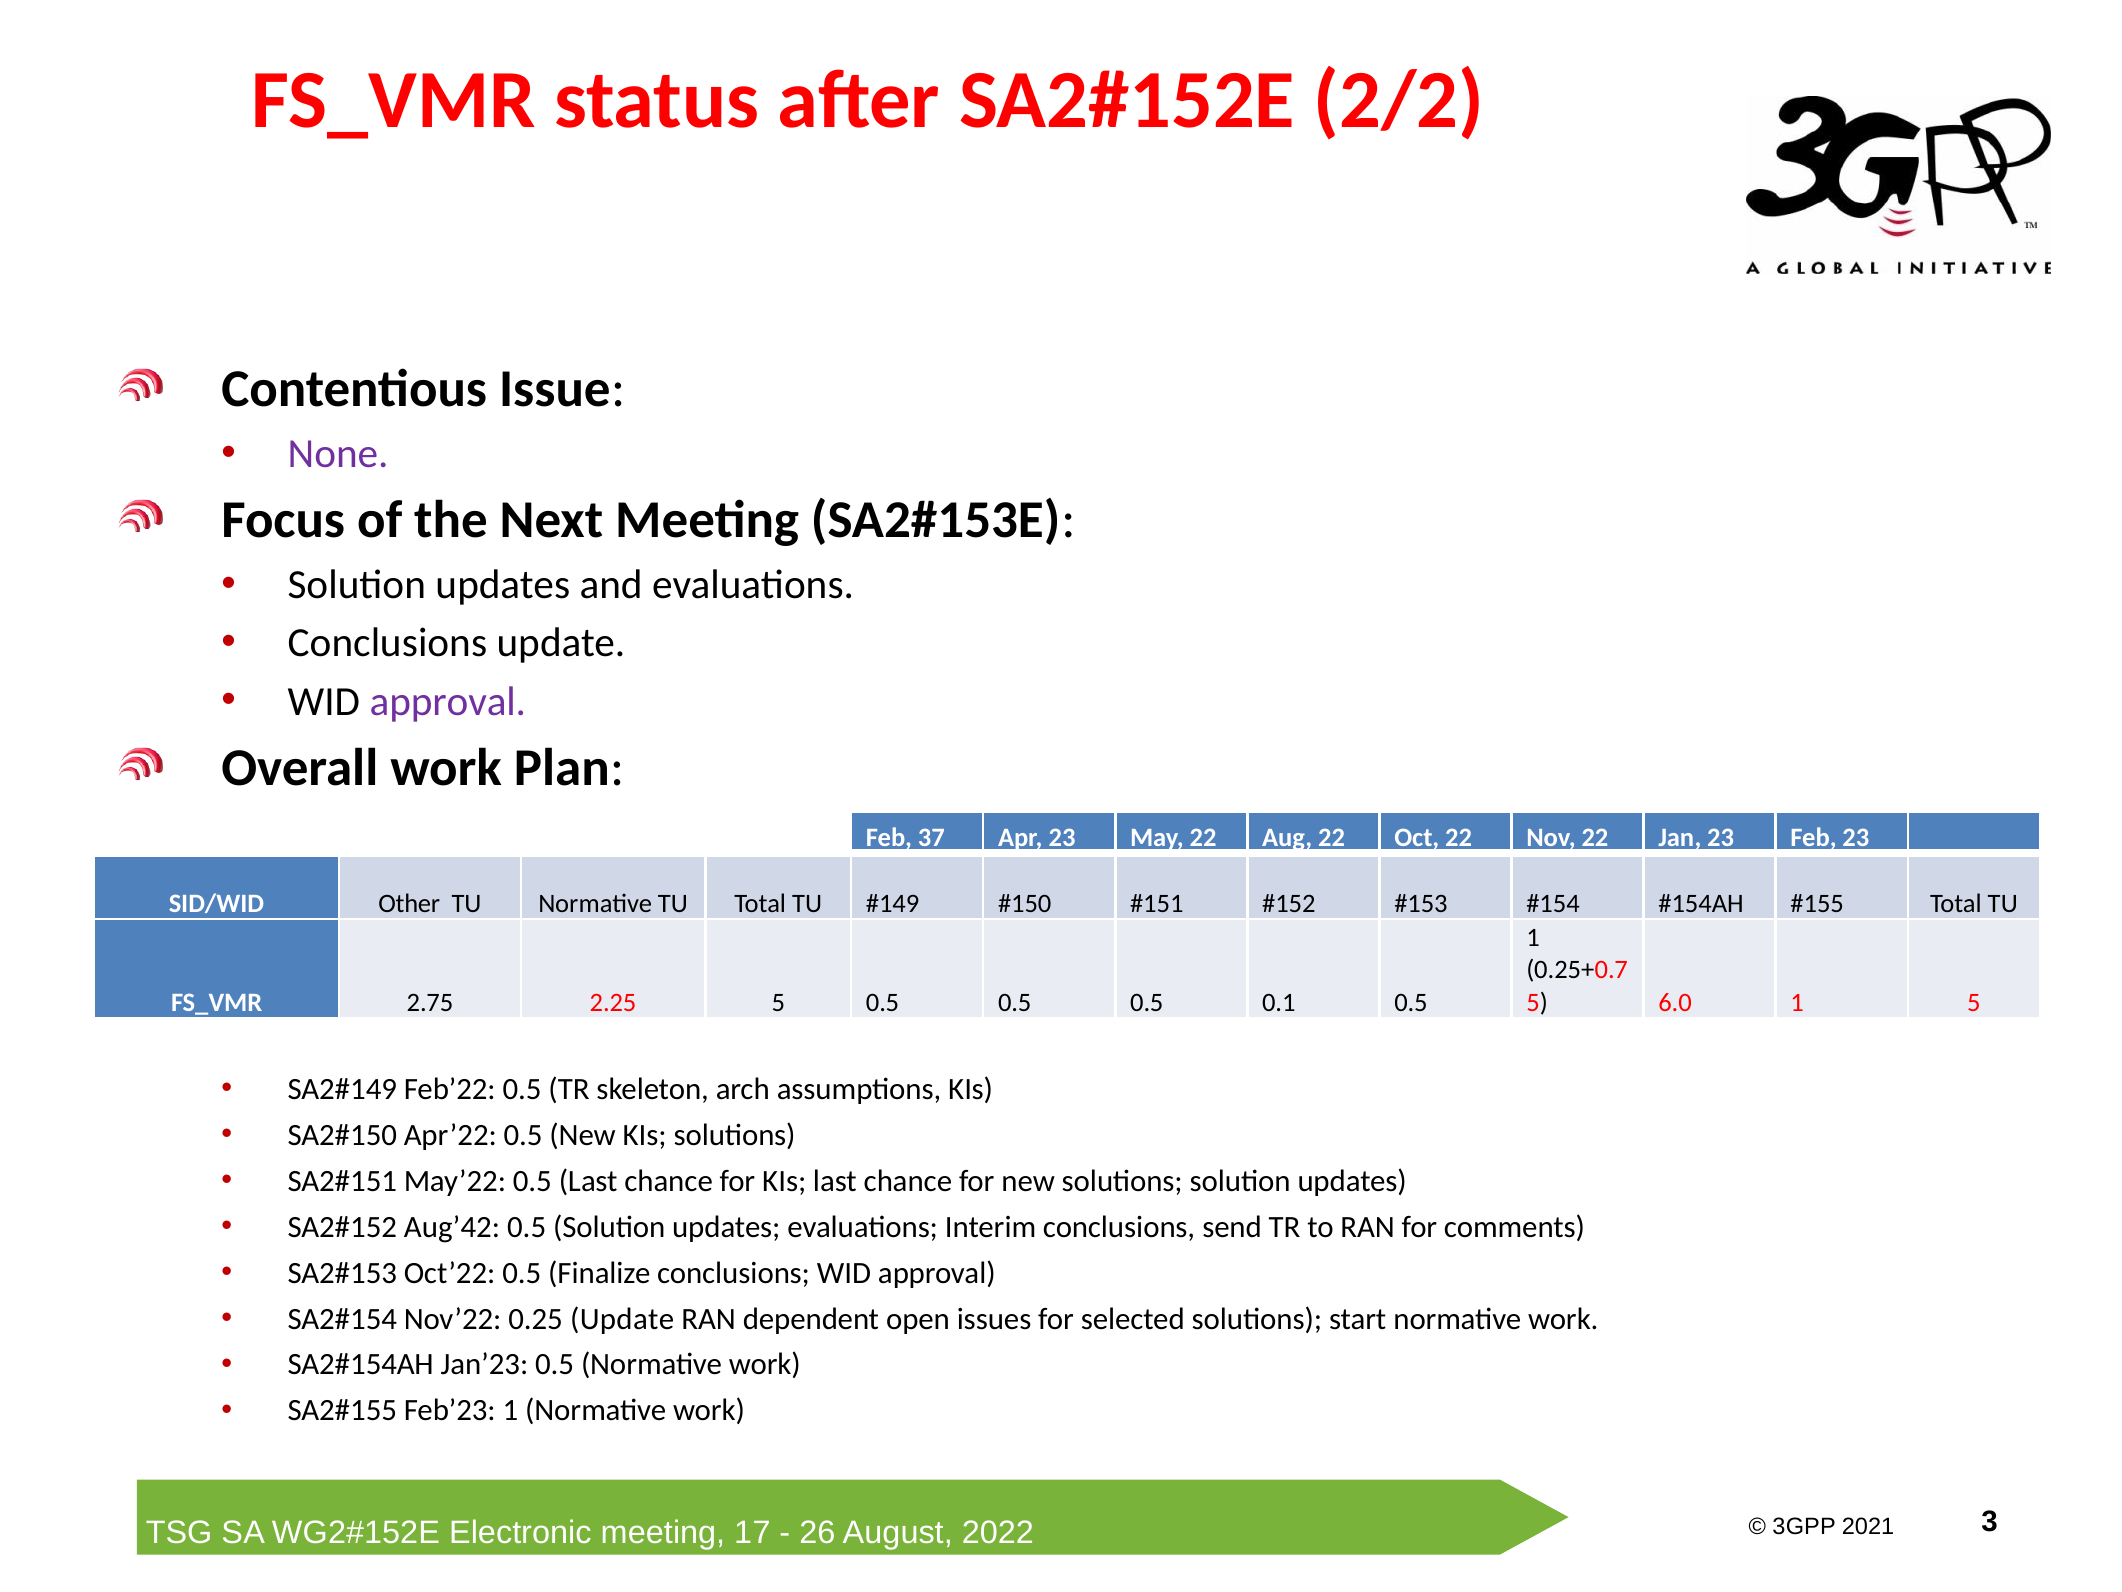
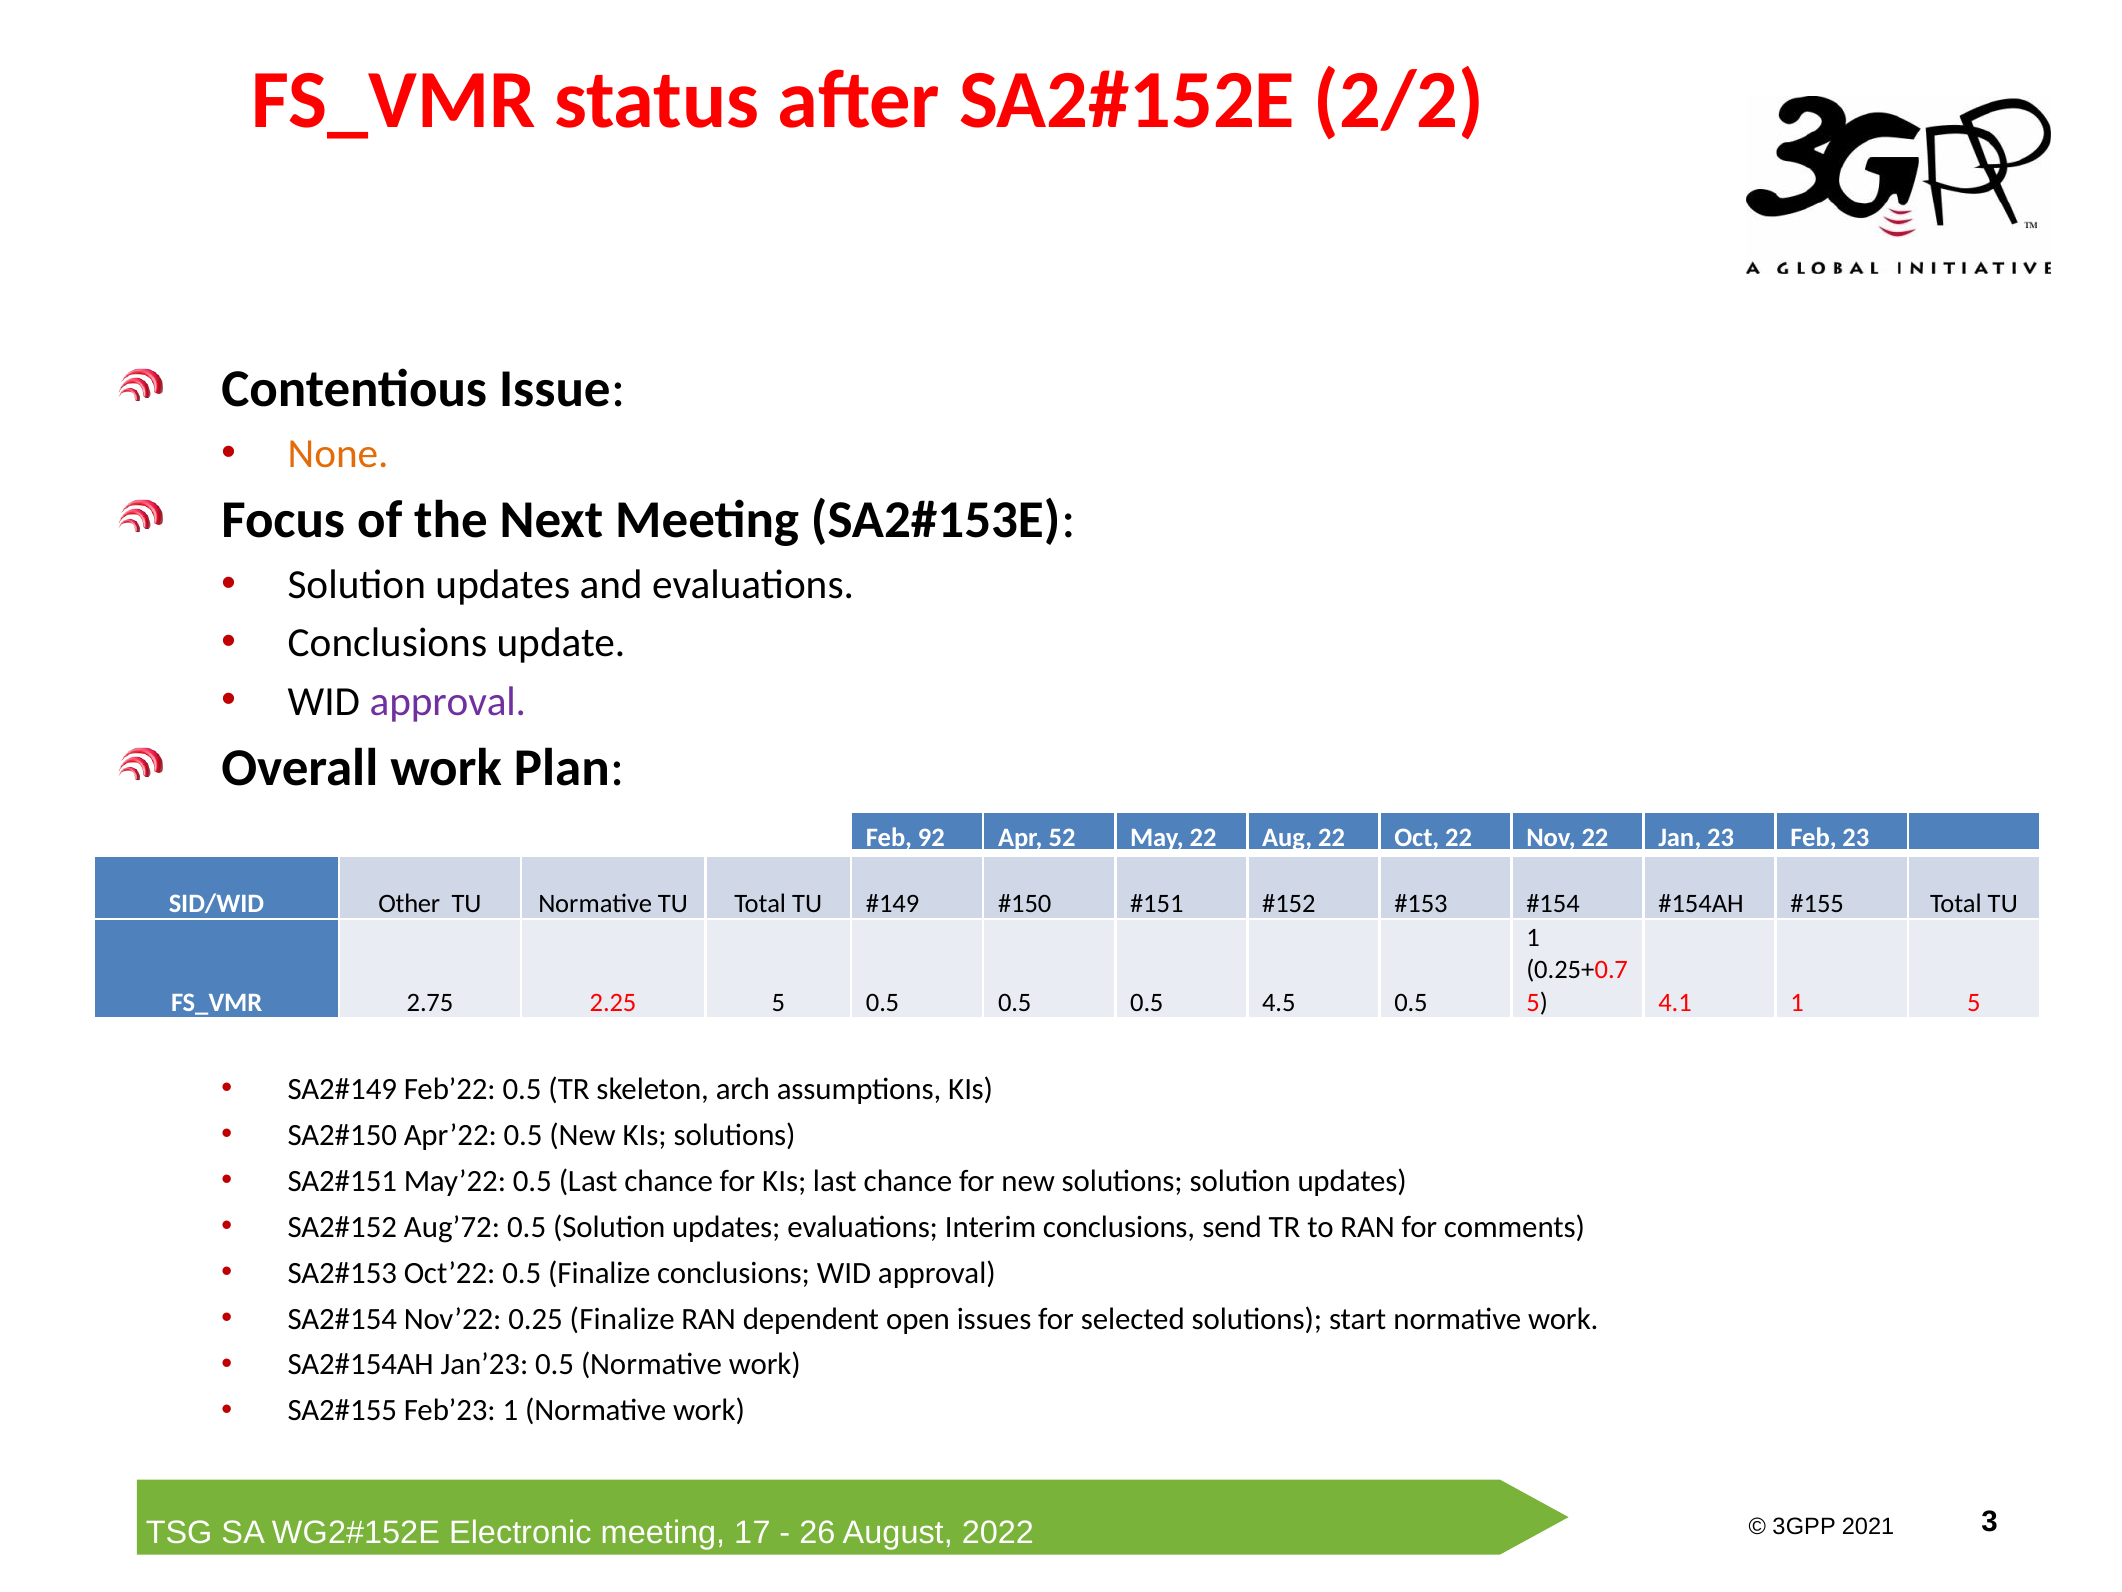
None colour: purple -> orange
37: 37 -> 92
Apr 23: 23 -> 52
0.1: 0.1 -> 4.5
6.0: 6.0 -> 4.1
Aug’42: Aug’42 -> Aug’72
0.25 Update: Update -> Finalize
